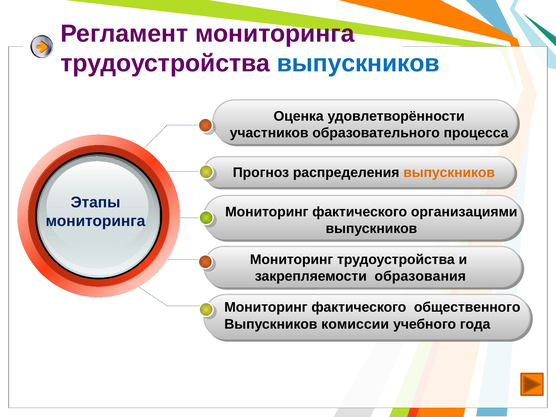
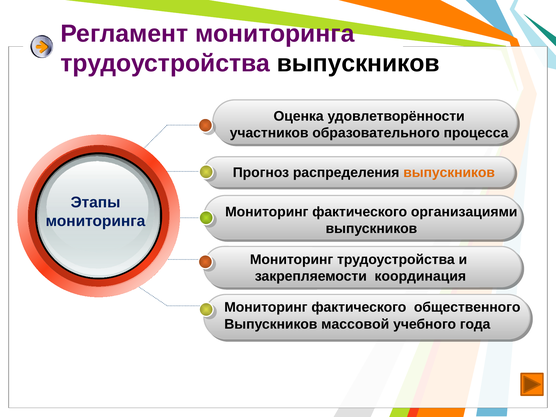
выпускников at (358, 63) colour: blue -> black
образования: образования -> координация
комиссии: комиссии -> массовой
